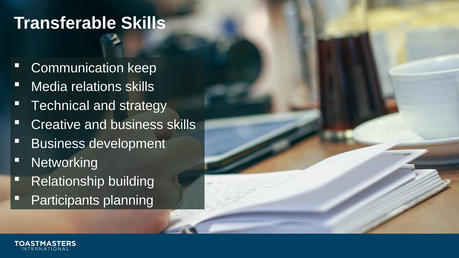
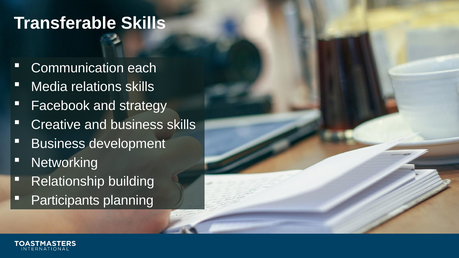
keep: keep -> each
Technical: Technical -> Facebook
